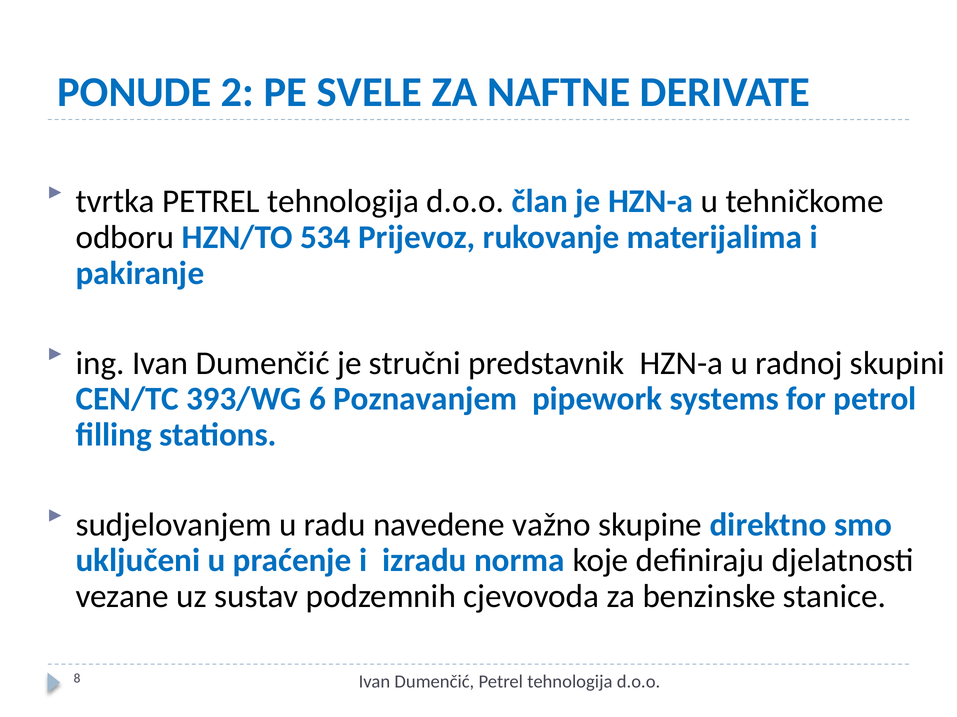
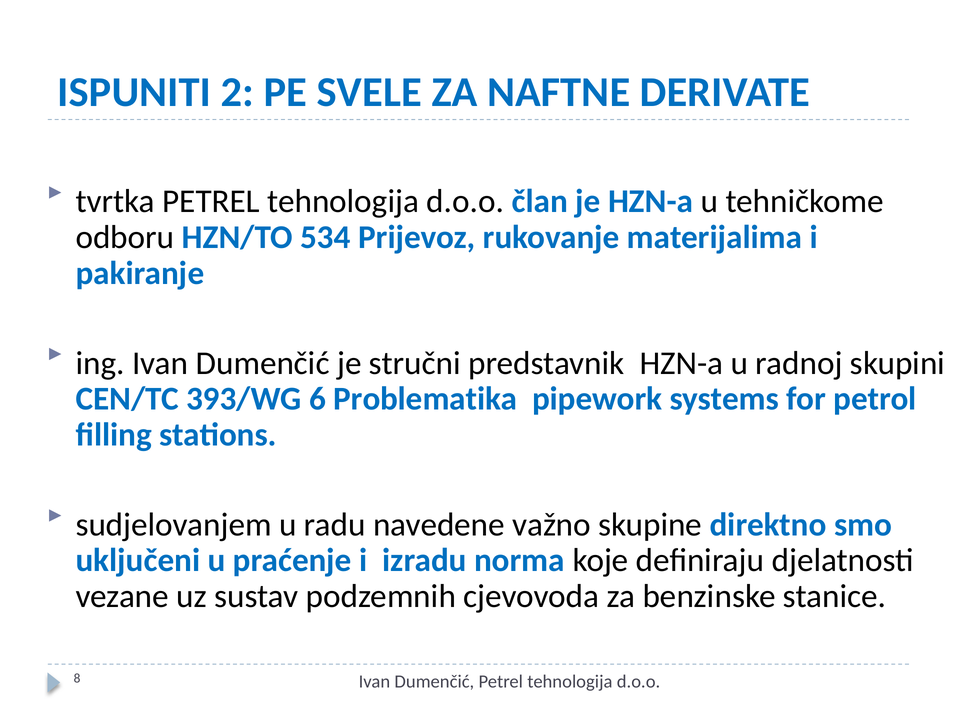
PONUDE: PONUDE -> ISPUNITI
Poznavanjem: Poznavanjem -> Problematika
